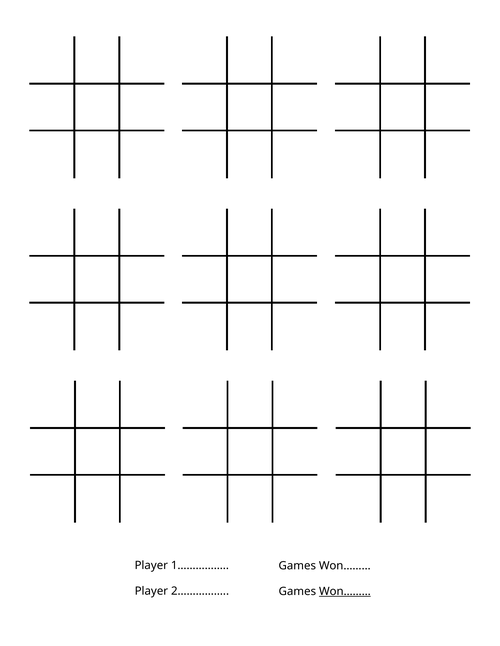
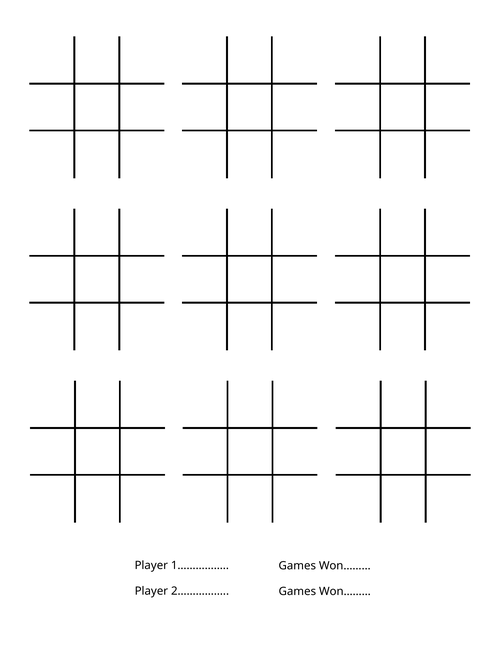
Won……… at (345, 592) underline: present -> none
